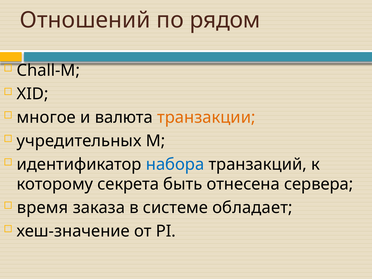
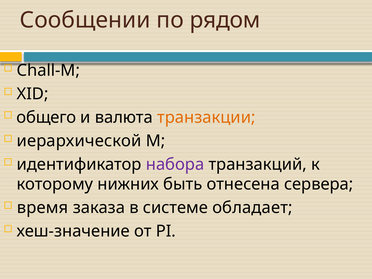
Отношений: Отношений -> Сообщении
многое: многое -> общего
учредительных: учредительных -> иерархической
набора colour: blue -> purple
секрета: секрета -> нижних
